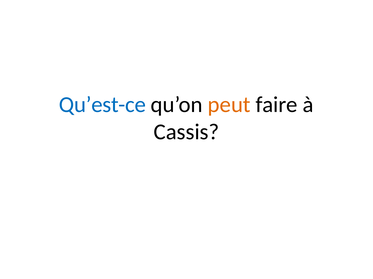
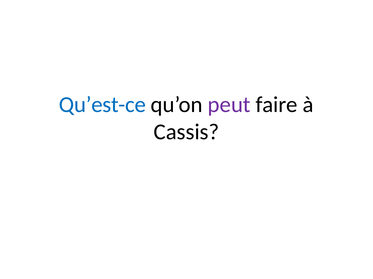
peut colour: orange -> purple
